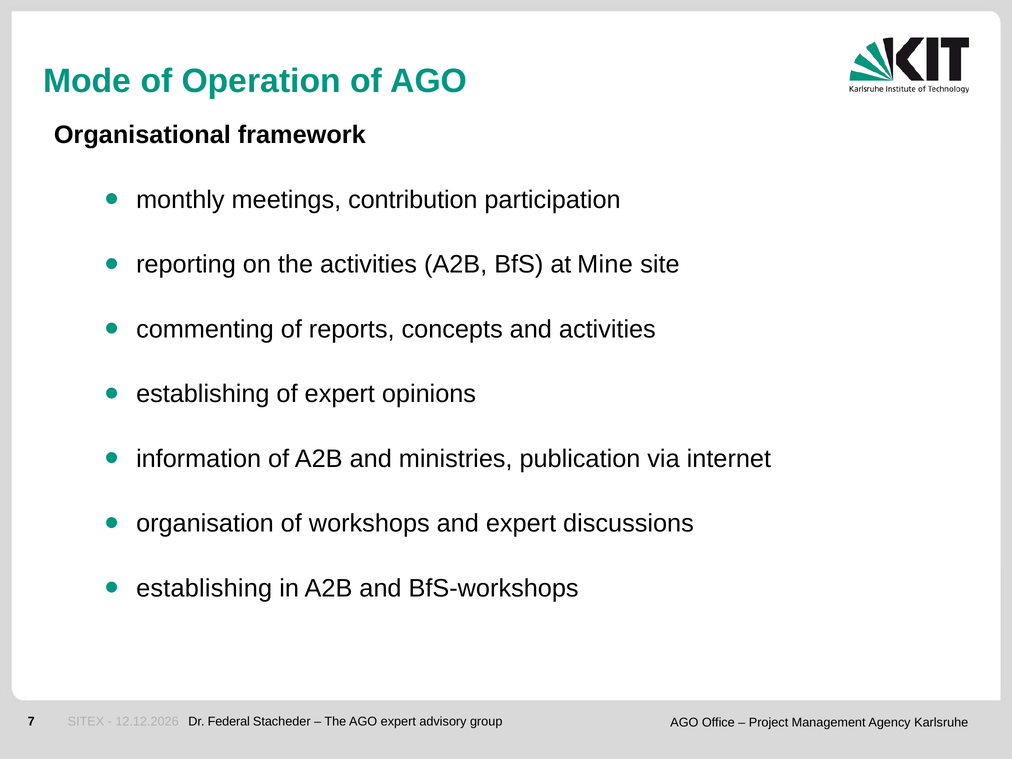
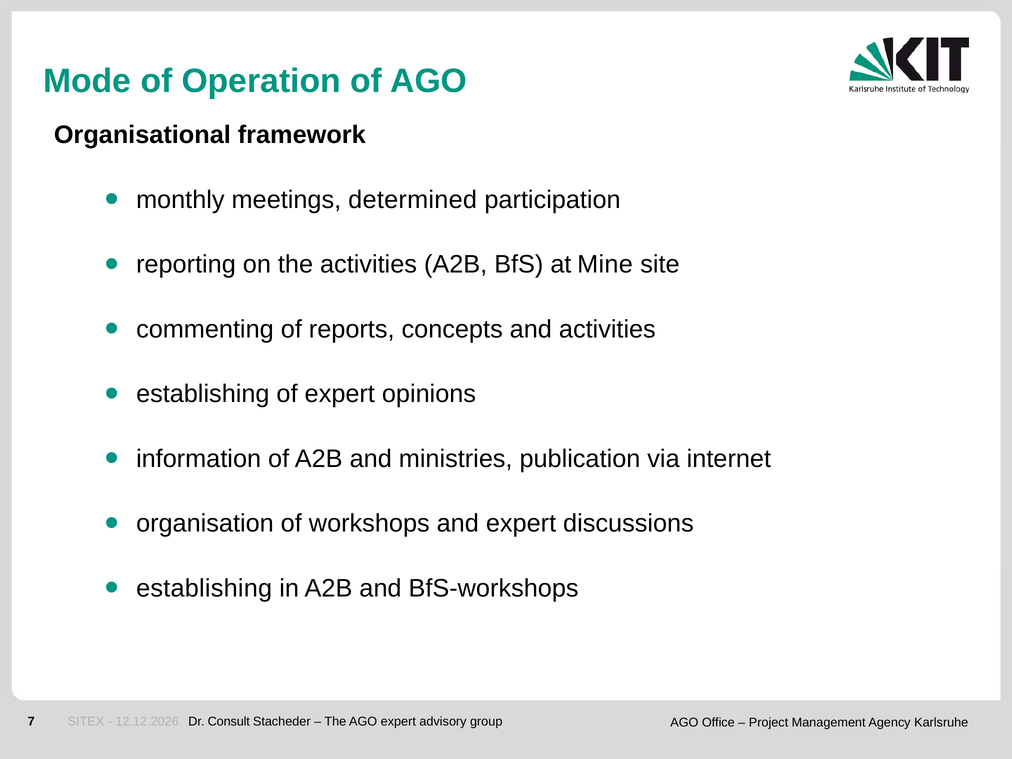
contribution: contribution -> determined
Federal: Federal -> Consult
